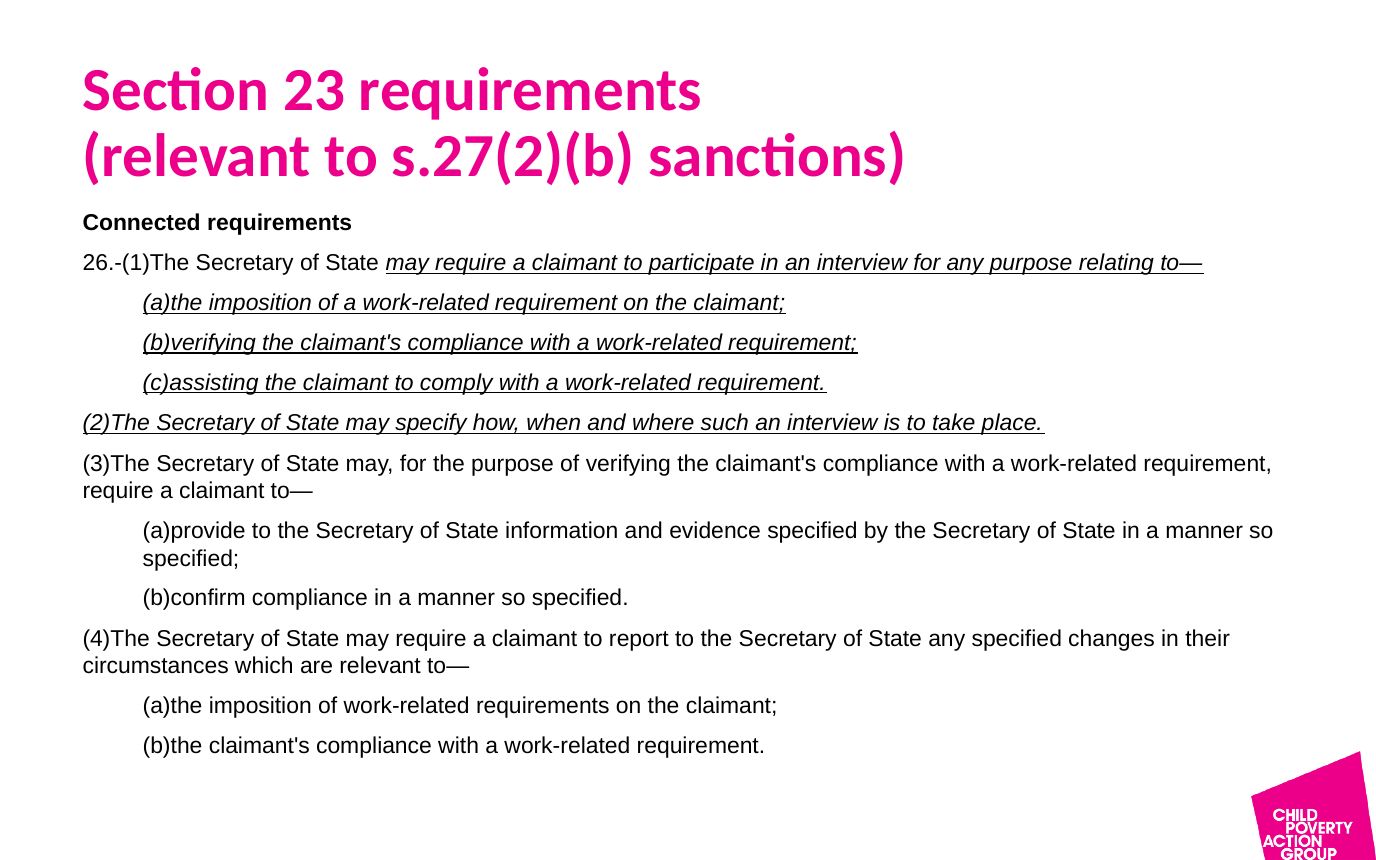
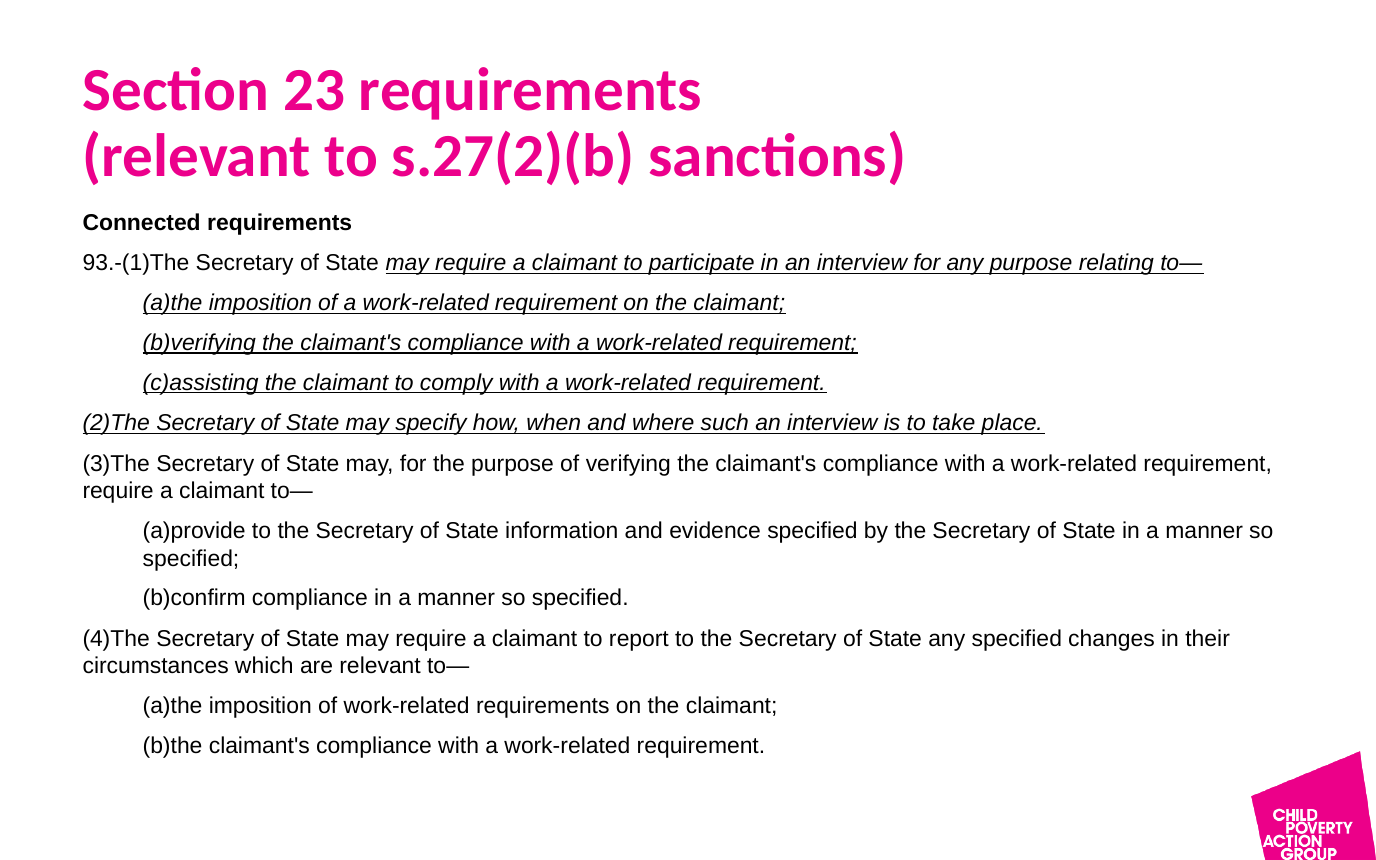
26.-(1)The: 26.-(1)The -> 93.-(1)The
